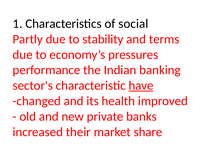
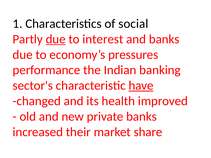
due at (56, 39) underline: none -> present
stability: stability -> interest
and terms: terms -> banks
